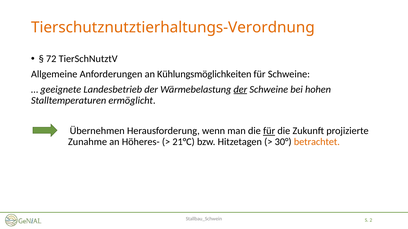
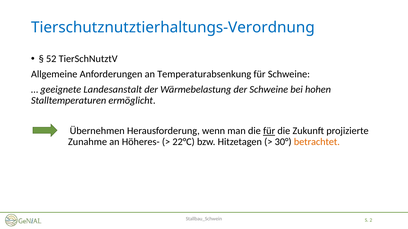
Tierschutznutztierhaltungs-Verordnung colour: orange -> blue
72: 72 -> 52
Kühlungsmöglichkeiten: Kühlungsmöglichkeiten -> Temperaturabsenkung
Landesbetrieb: Landesbetrieb -> Landesanstalt
der at (240, 90) underline: present -> none
21°C: 21°C -> 22°C
